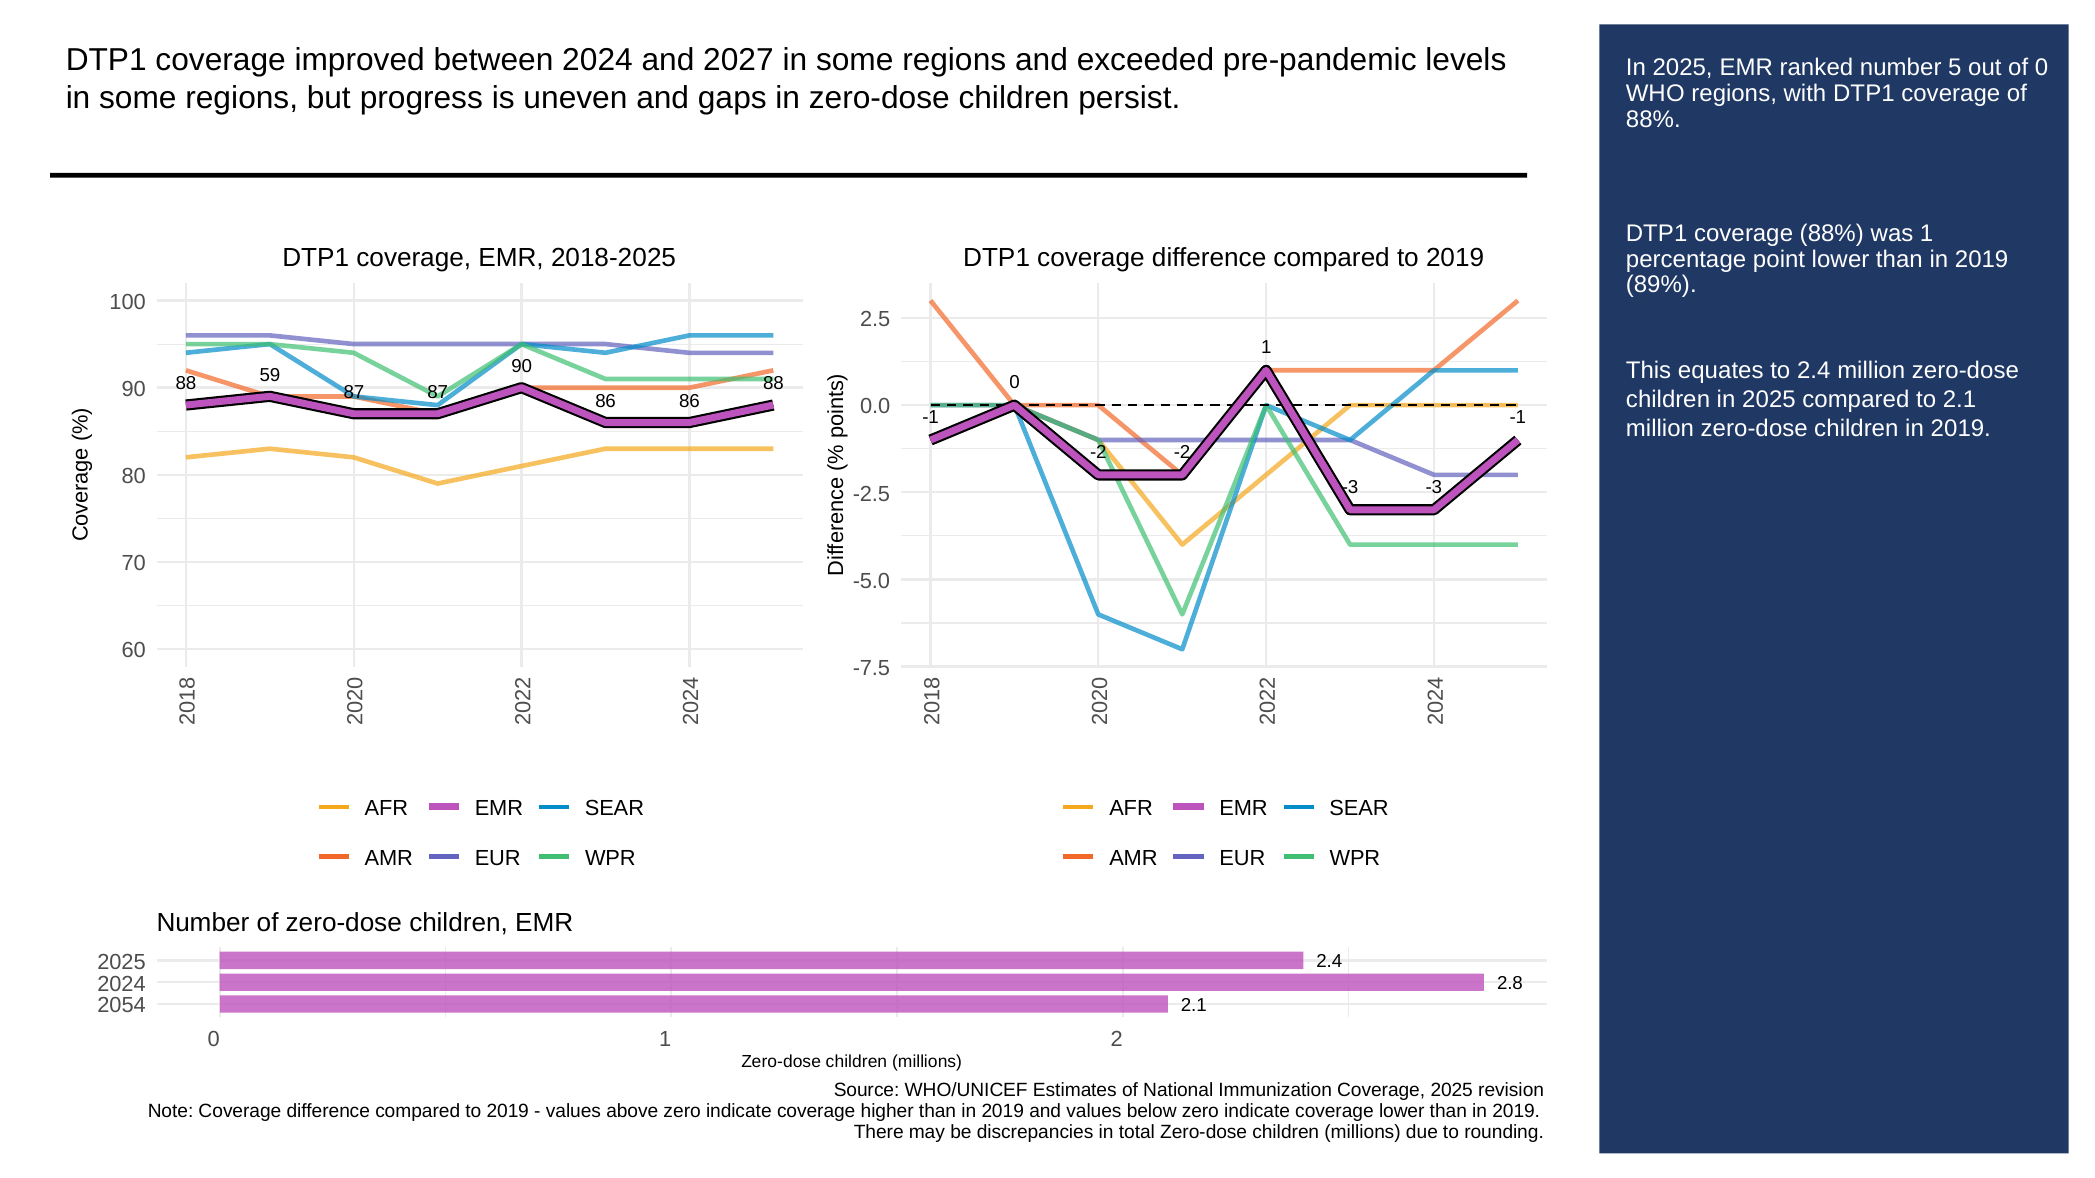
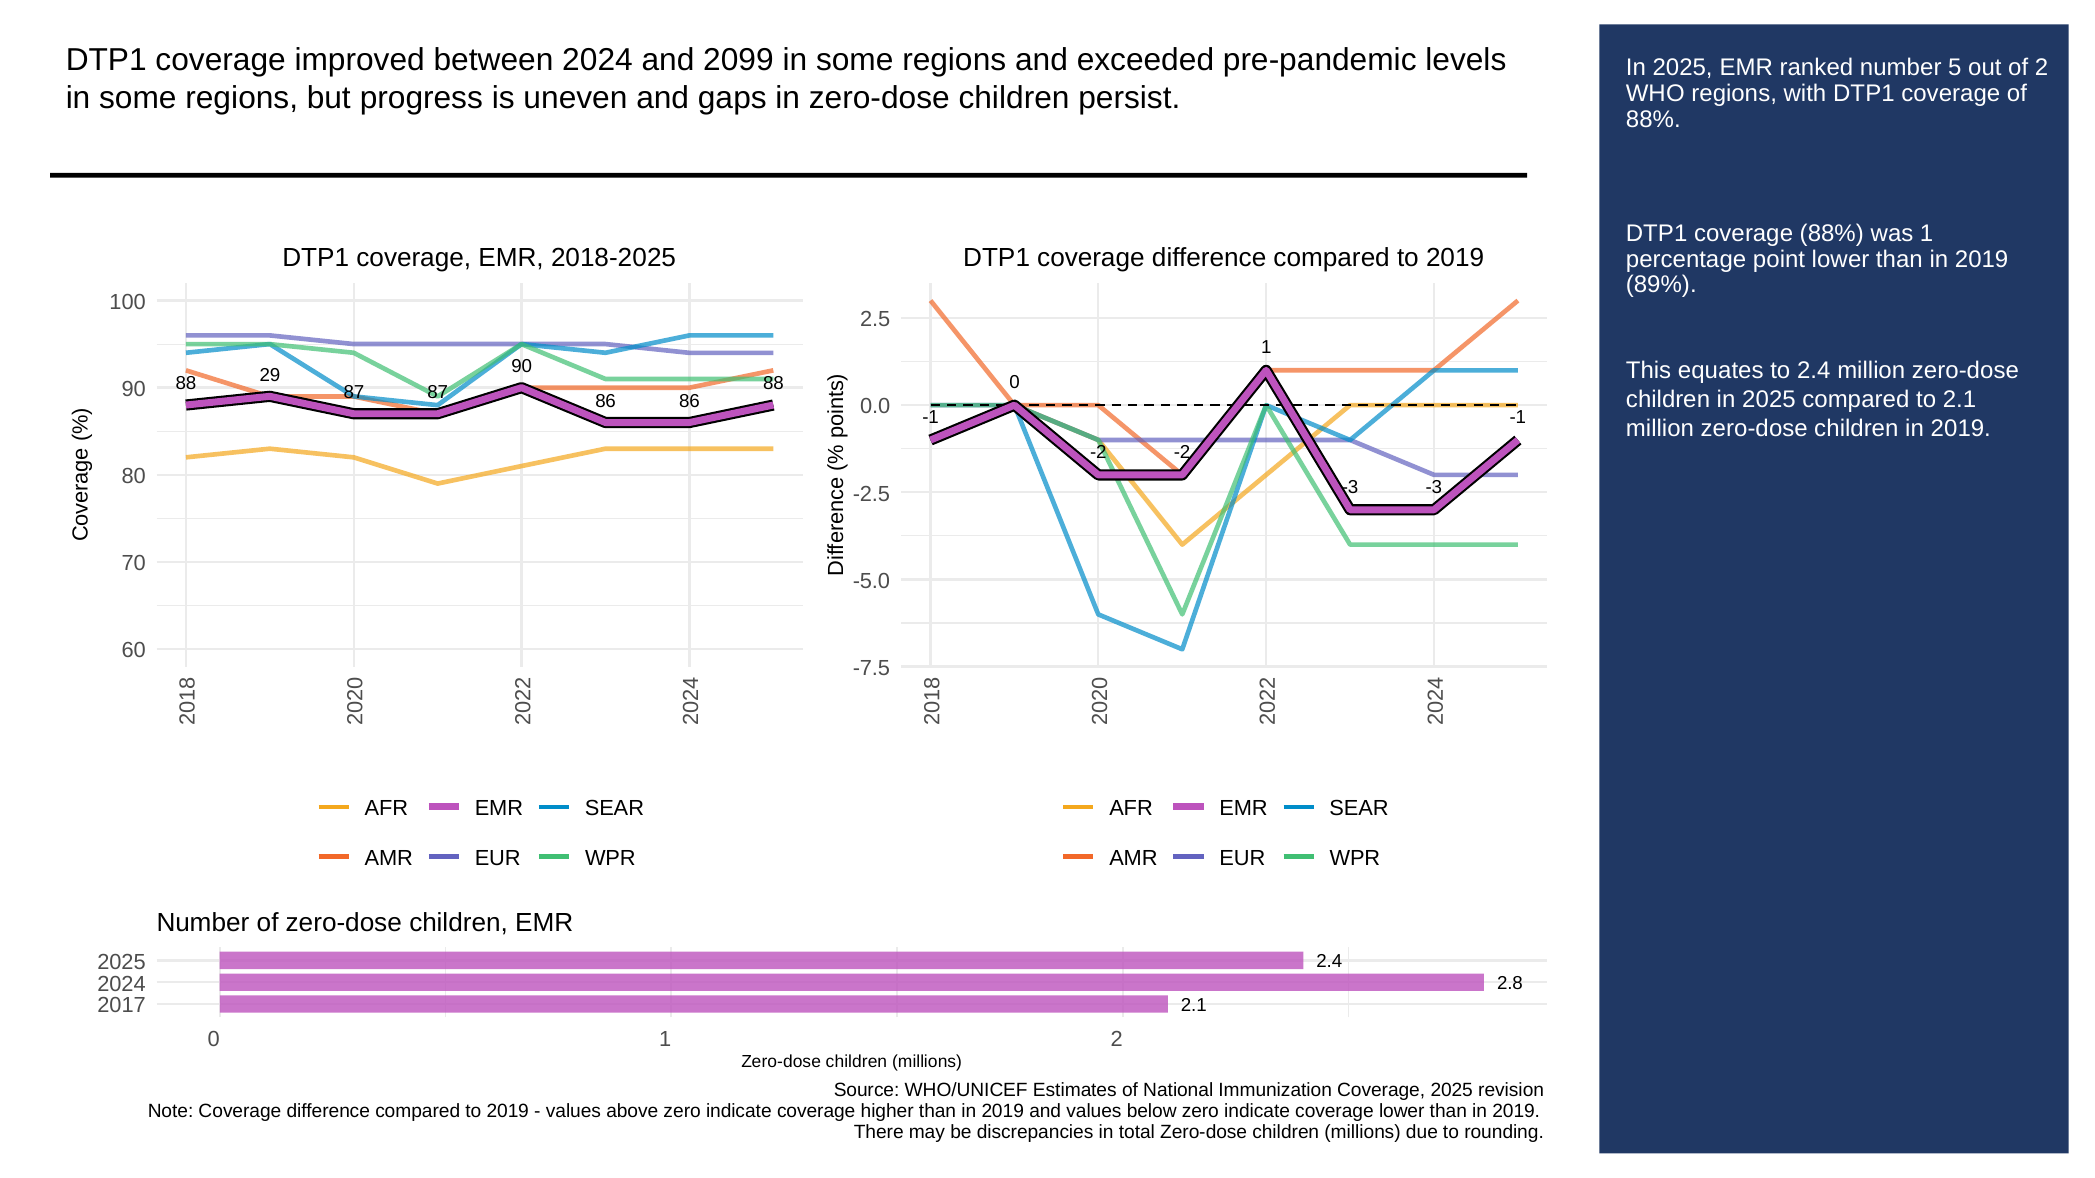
2027: 2027 -> 2099
of 0: 0 -> 2
59: 59 -> 29
2054: 2054 -> 2017
